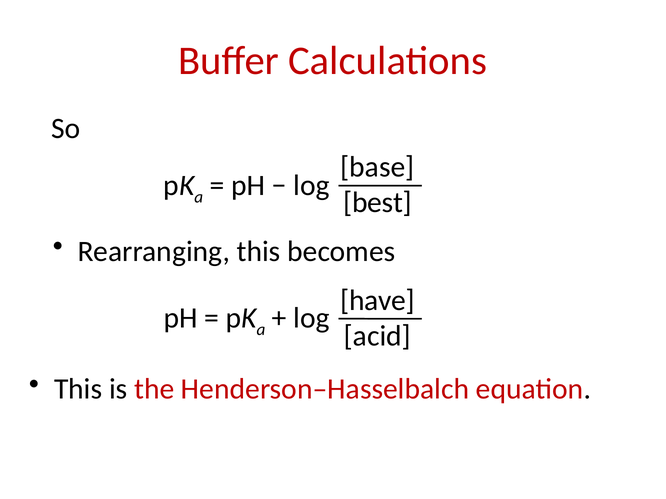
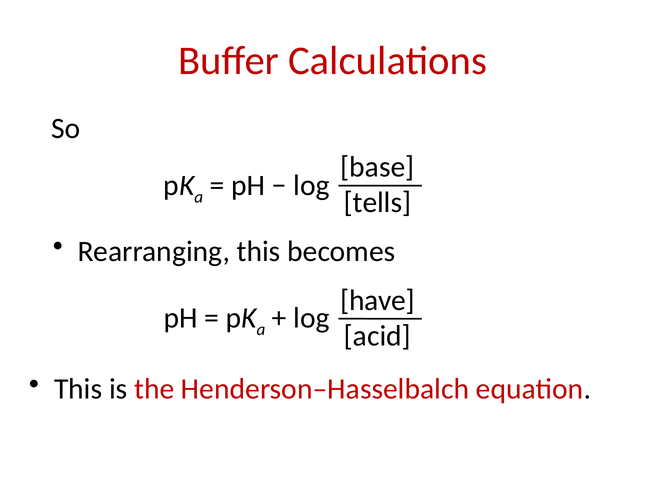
best: best -> tells
